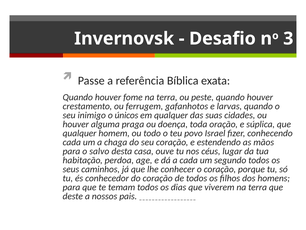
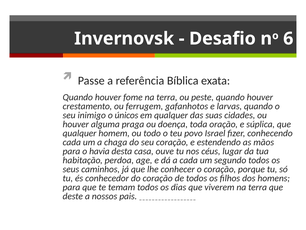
3: 3 -> 6
salvo: salvo -> havia
